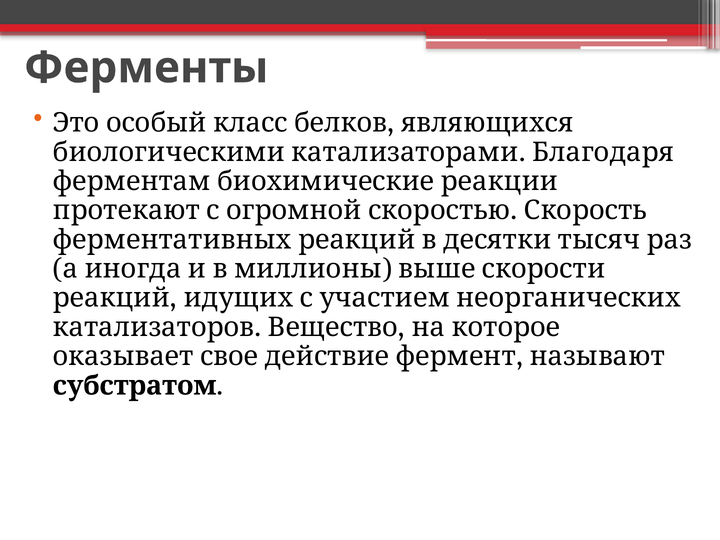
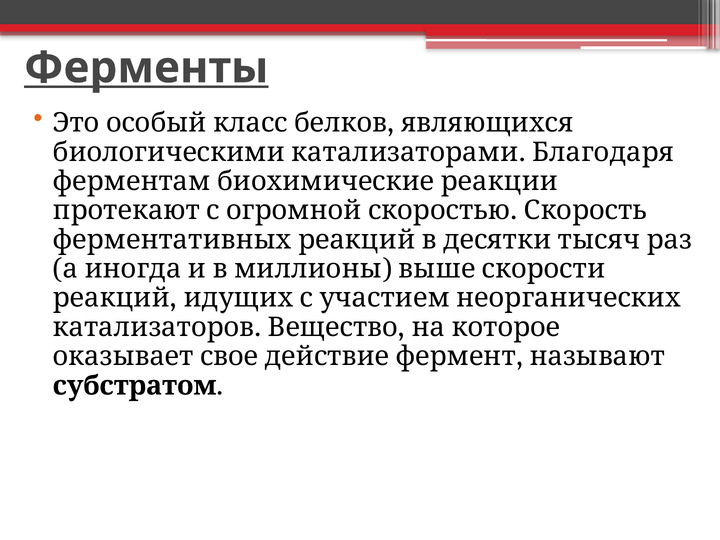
Ферменты underline: none -> present
